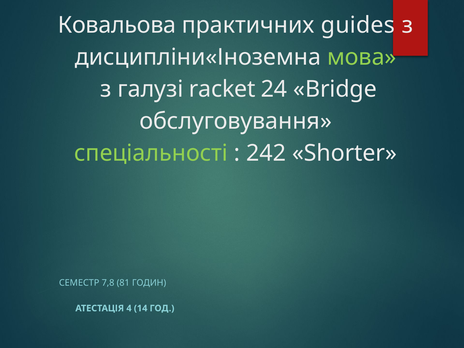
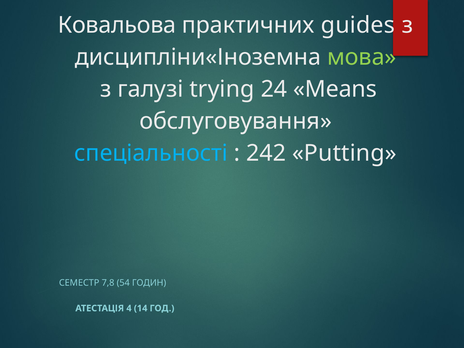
racket: racket -> trying
Bridge: Bridge -> Means
спеціальності colour: light green -> light blue
Shorter: Shorter -> Putting
81: 81 -> 54
